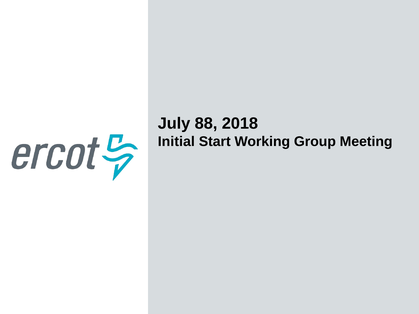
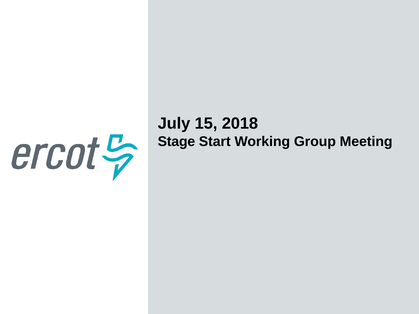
88: 88 -> 15
Initial: Initial -> Stage
